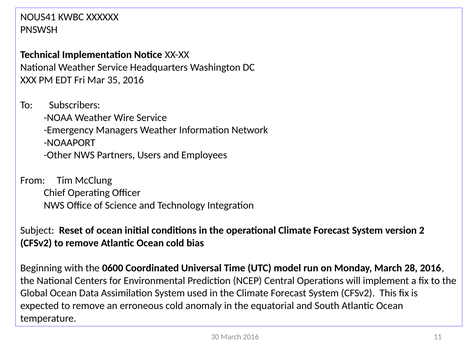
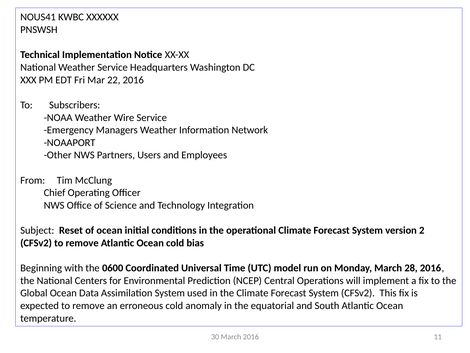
35: 35 -> 22
